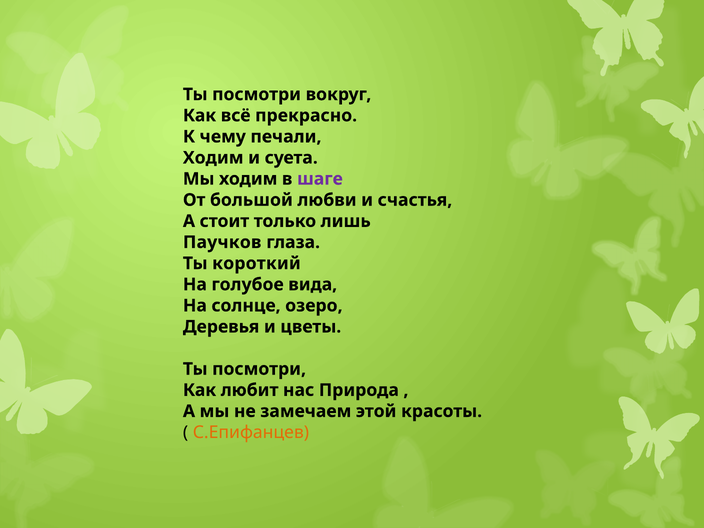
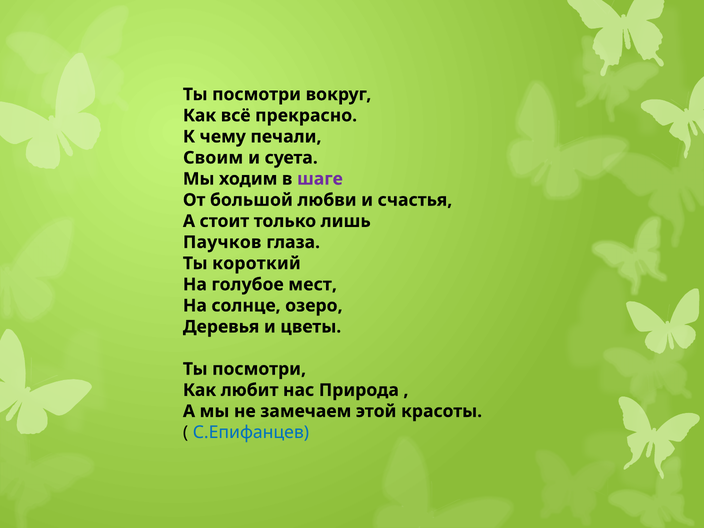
Ходим at (213, 158): Ходим -> Своим
вида: вида -> мест
С.Епифанцев colour: orange -> blue
